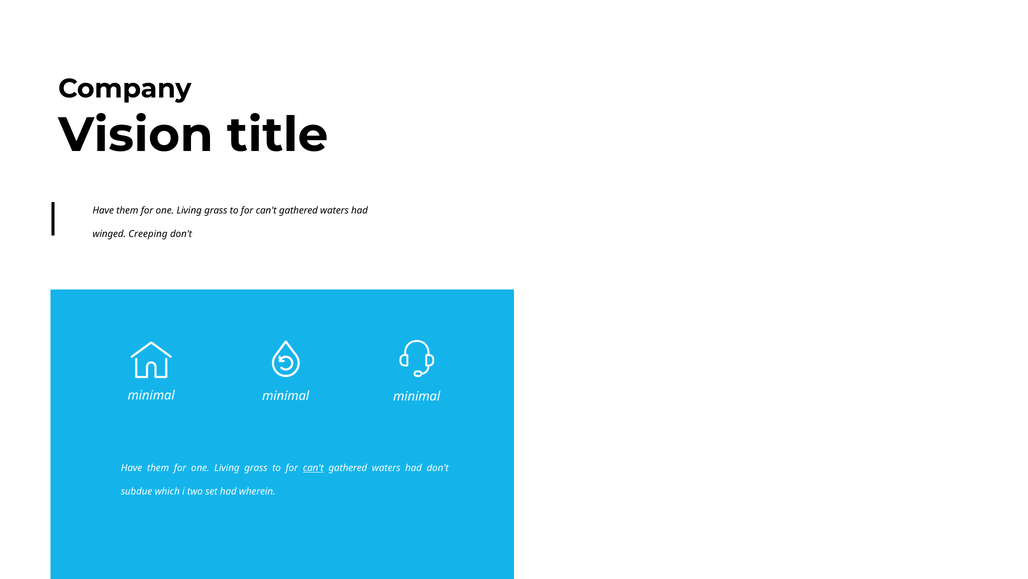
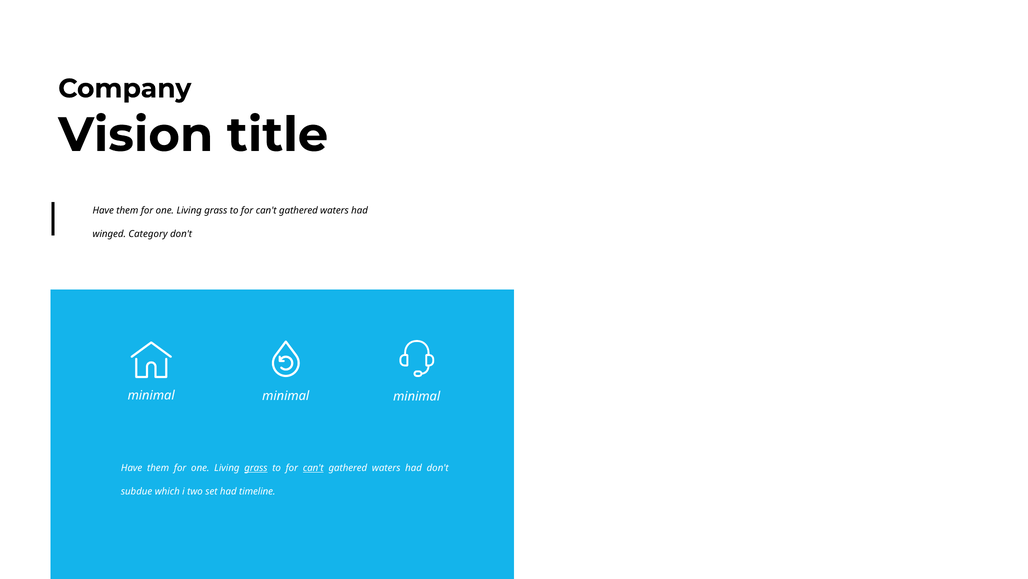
Creeping: Creeping -> Category
grass at (256, 467) underline: none -> present
wherein: wherein -> timeline
